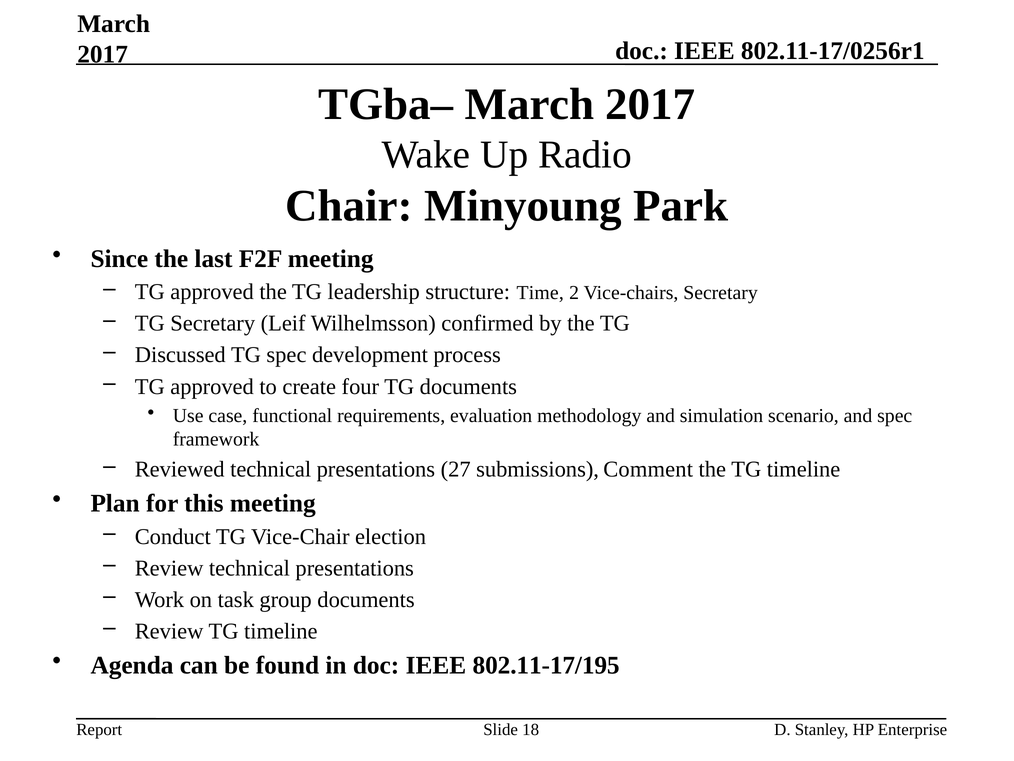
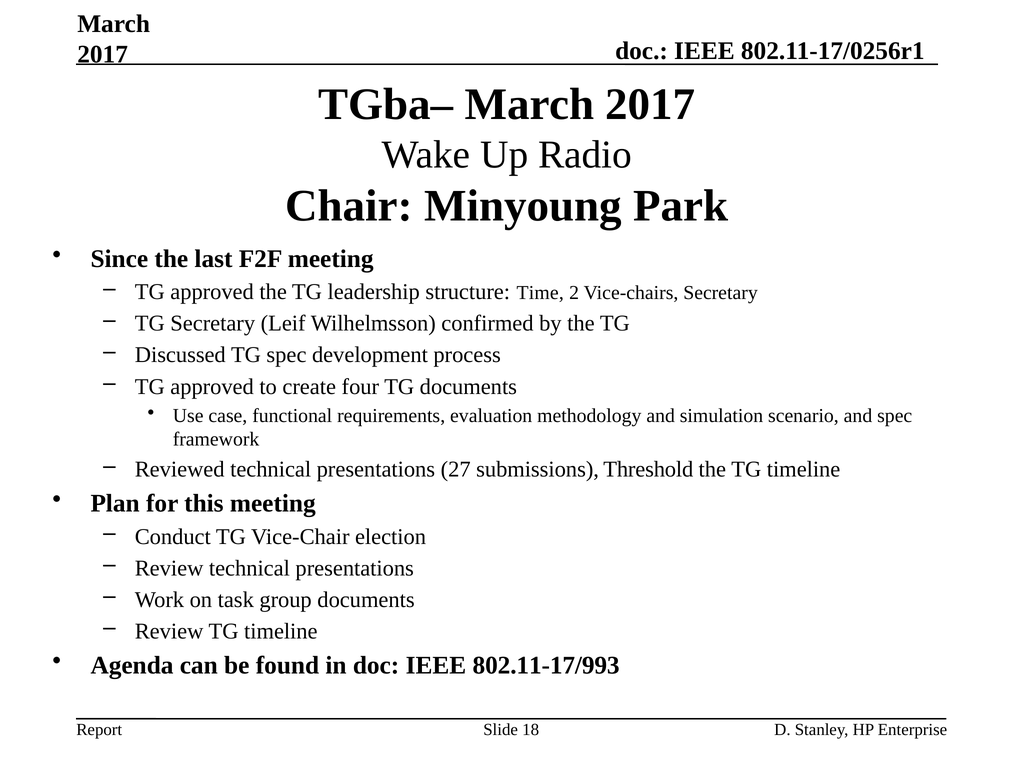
Comment: Comment -> Threshold
802.11-17/195: 802.11-17/195 -> 802.11-17/993
